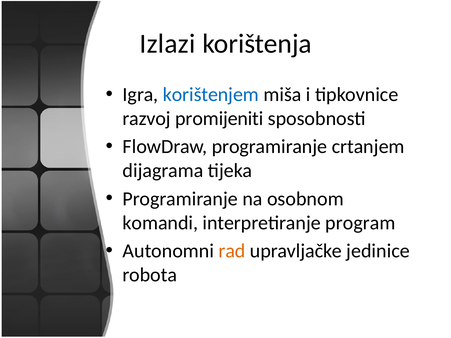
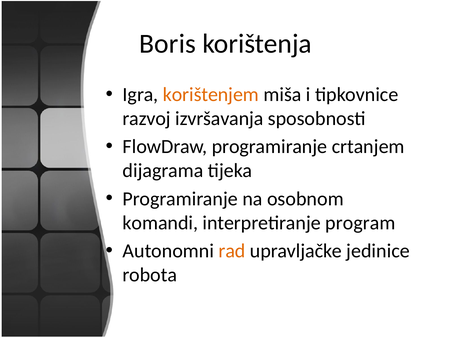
Izlazi: Izlazi -> Boris
korištenjem colour: blue -> orange
promijeniti: promijeniti -> izvršavanja
